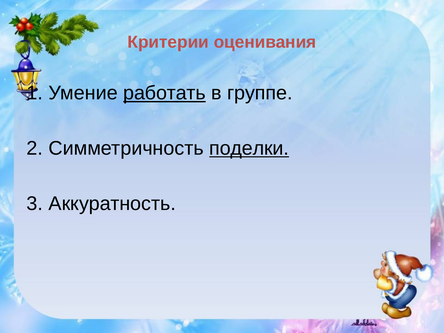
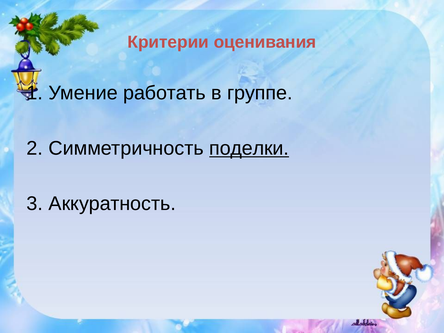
работать underline: present -> none
